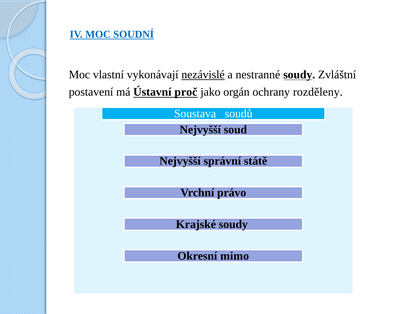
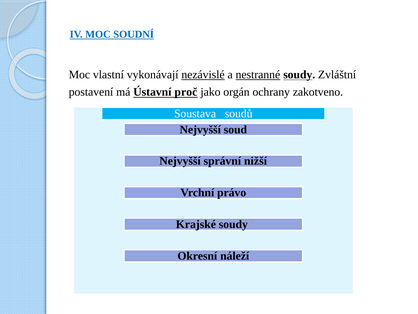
nestranné underline: none -> present
rozděleny: rozděleny -> zakotveno
státě: státě -> nižší
mimo: mimo -> náleží
